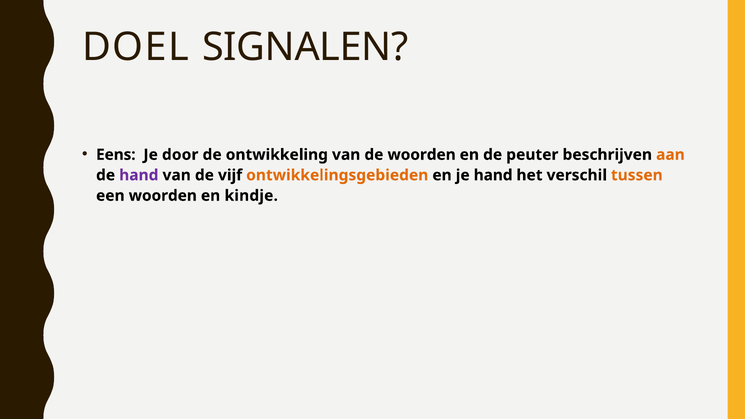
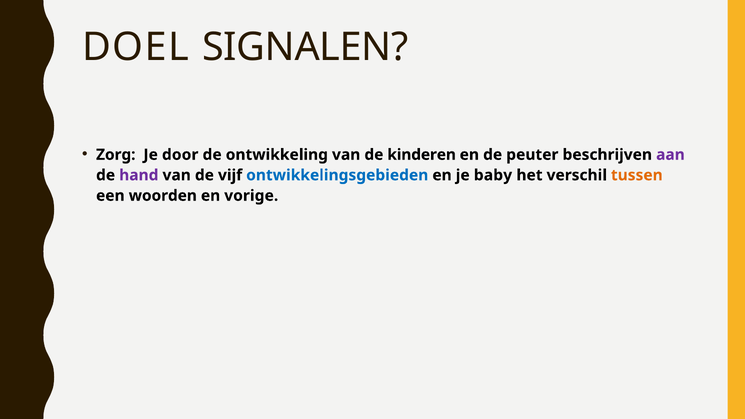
Eens: Eens -> Zorg
de woorden: woorden -> kinderen
aan colour: orange -> purple
ontwikkelingsgebieden colour: orange -> blue
je hand: hand -> baby
kindje: kindje -> vorige
